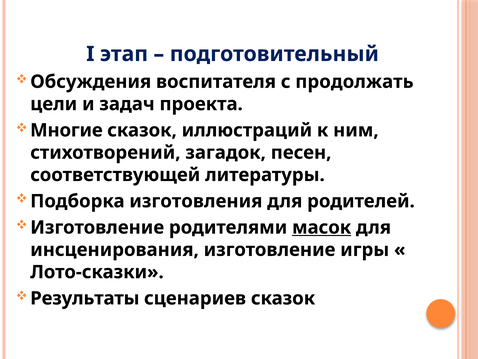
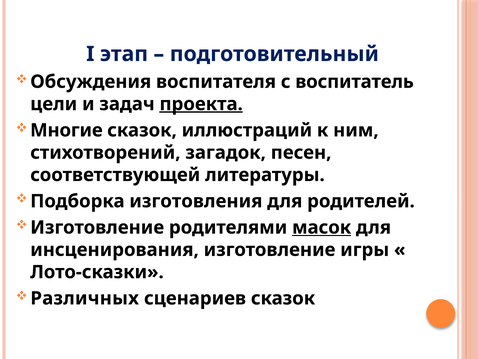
продолжать: продолжать -> воспитатель
проекта underline: none -> present
Результаты: Результаты -> Различных
